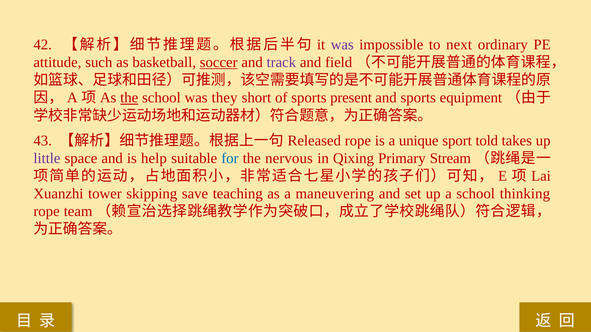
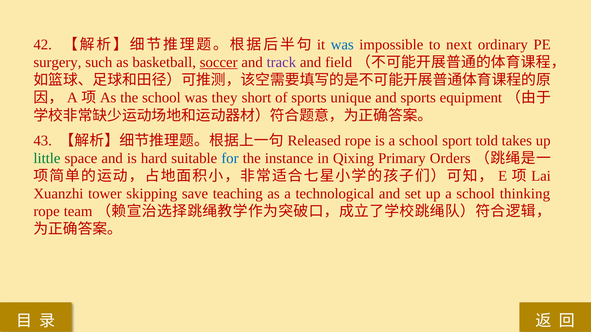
was at (342, 45) colour: purple -> blue
attitude: attitude -> surgery
the at (129, 98) underline: present -> none
present: present -> unique
is a unique: unique -> school
little colour: purple -> green
help: help -> hard
nervous: nervous -> instance
Stream: Stream -> Orders
maneuvering: maneuvering -> technological
